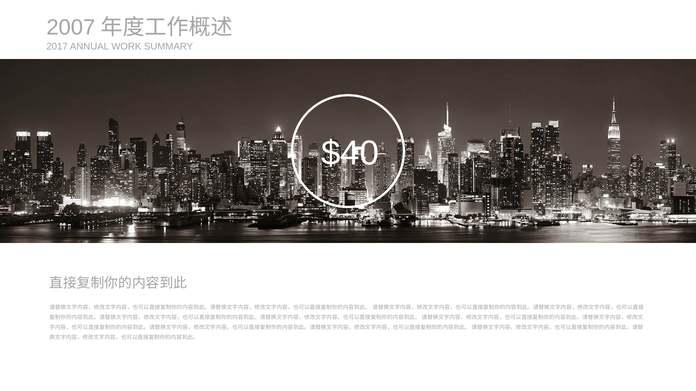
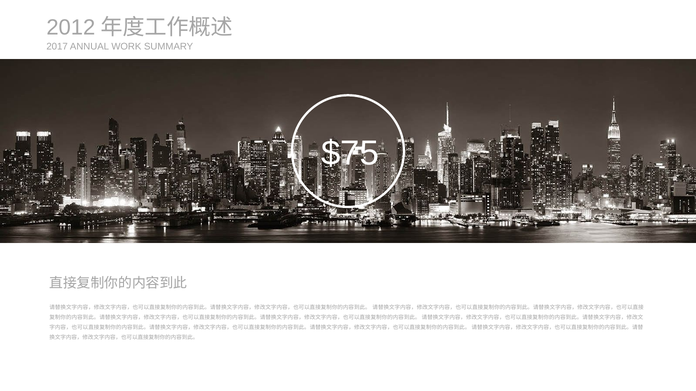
2007: 2007 -> 2012
$40: $40 -> $75
